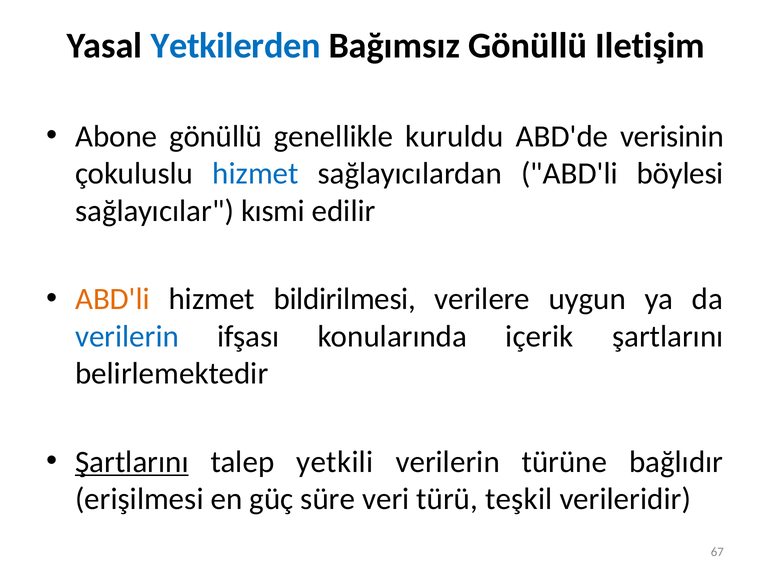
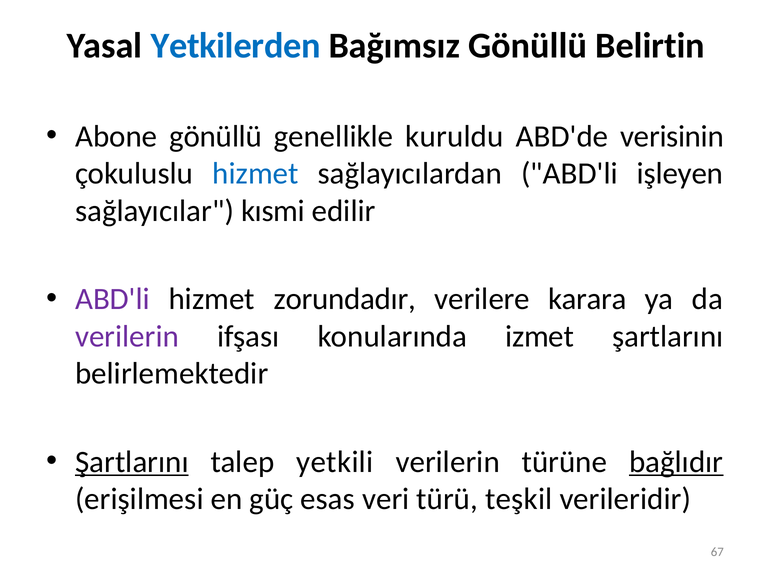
Iletişim: Iletişim -> Belirtin
böylesi: böylesi -> işleyen
ABD'li at (113, 299) colour: orange -> purple
bildirilmesi: bildirilmesi -> zorundadır
uygun: uygun -> karara
verilerin at (127, 336) colour: blue -> purple
içerik: içerik -> izmet
bağlıdır underline: none -> present
süre: süre -> esas
